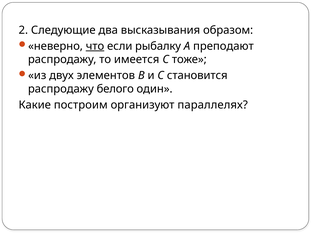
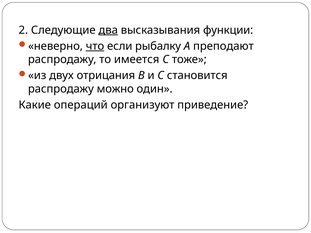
два underline: none -> present
образом: образом -> функции
элементов: элементов -> отрицания
белого: белого -> можно
построим: построим -> операций
параллелях: параллелях -> приведение
